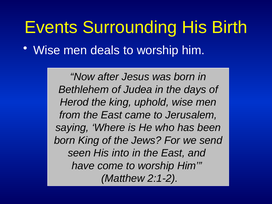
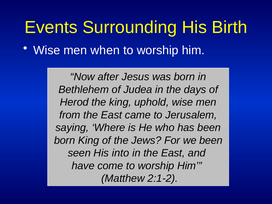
deals: deals -> when
we send: send -> been
